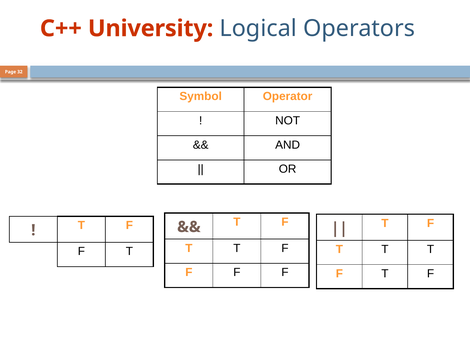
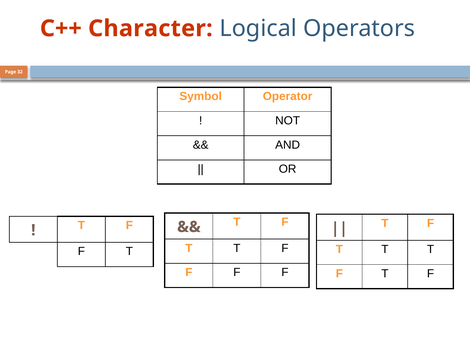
University: University -> Character
